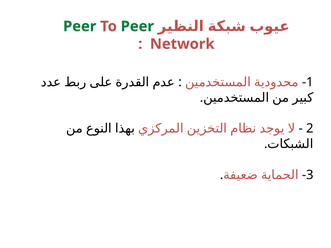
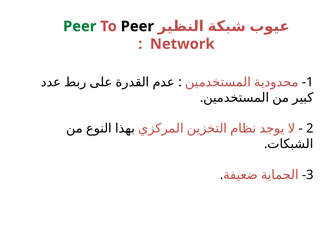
Peer at (137, 26) colour: green -> black
